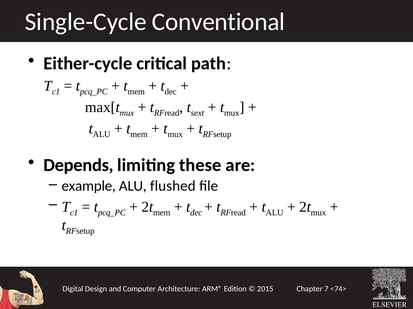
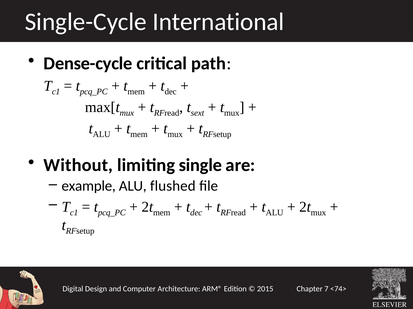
Conventional: Conventional -> International
Either-cycle: Either-cycle -> Dense-cycle
Depends: Depends -> Without
these: these -> single
